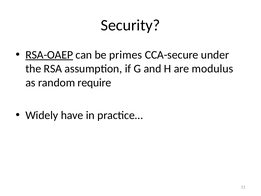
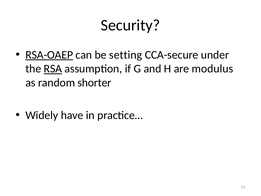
primes: primes -> setting
RSA underline: none -> present
require: require -> shorter
